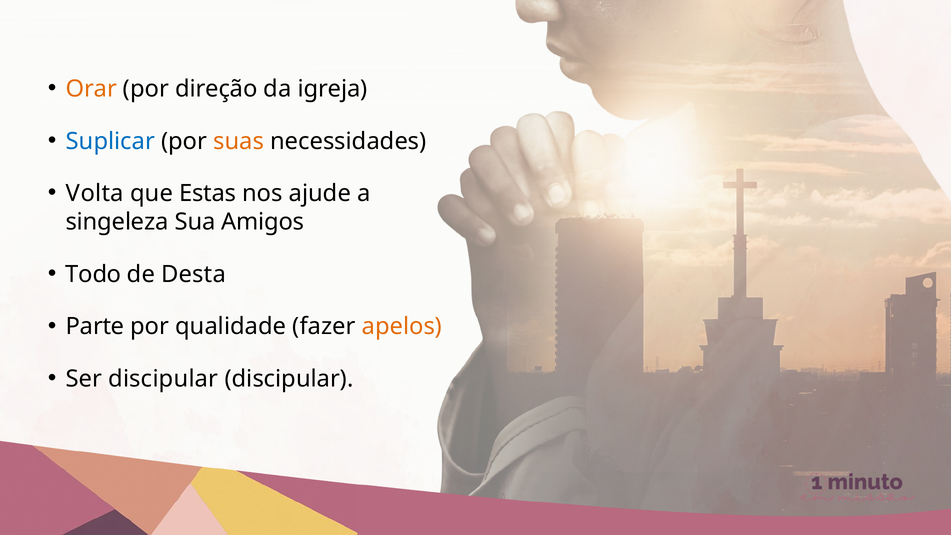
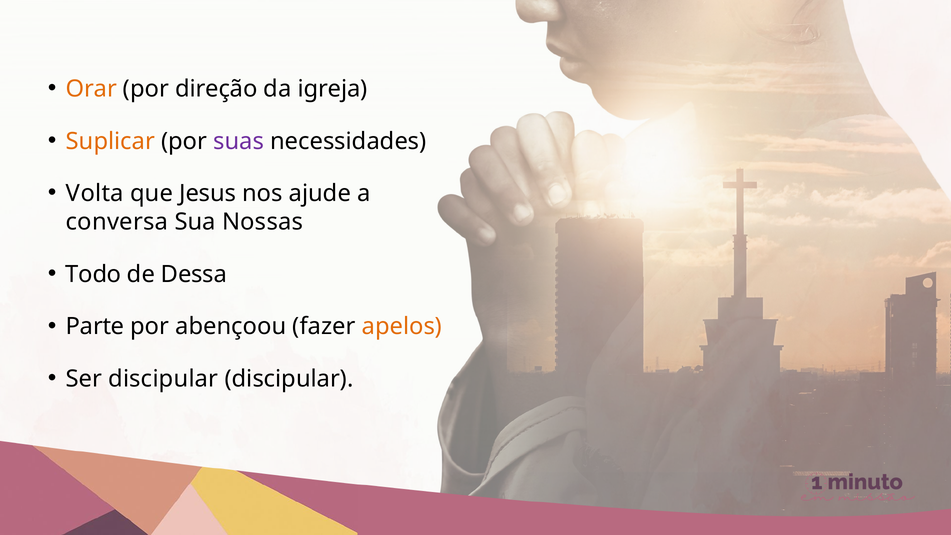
Suplicar colour: blue -> orange
suas colour: orange -> purple
Estas: Estas -> Jesus
singeleza: singeleza -> conversa
Amigos: Amigos -> Nossas
Desta: Desta -> Dessa
qualidade: qualidade -> abençoou
